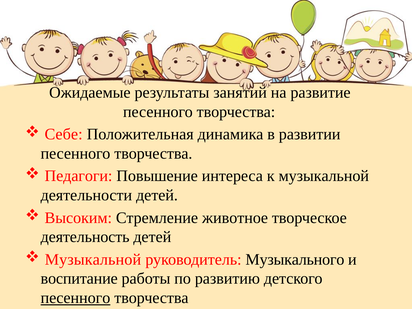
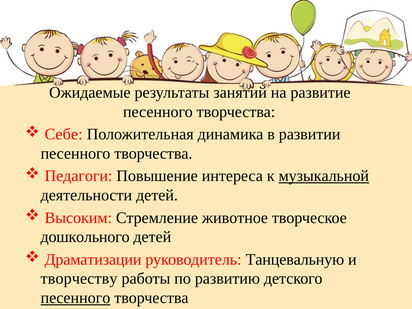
музыкальной at (324, 176) underline: none -> present
деятельность: деятельность -> дошкольного
Музыкальной at (93, 259): Музыкальной -> Драматизации
Музыкального: Музыкального -> Танцевальную
воспитание: воспитание -> творчеству
